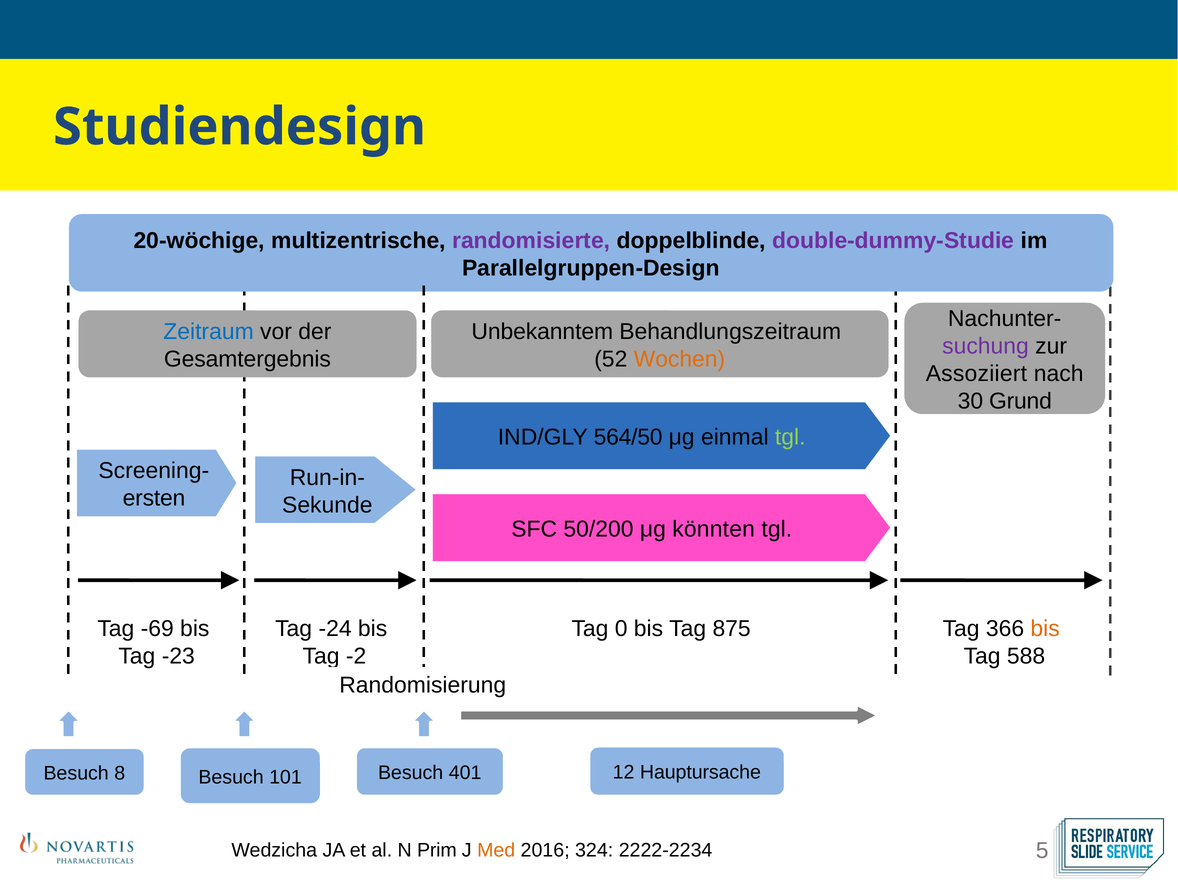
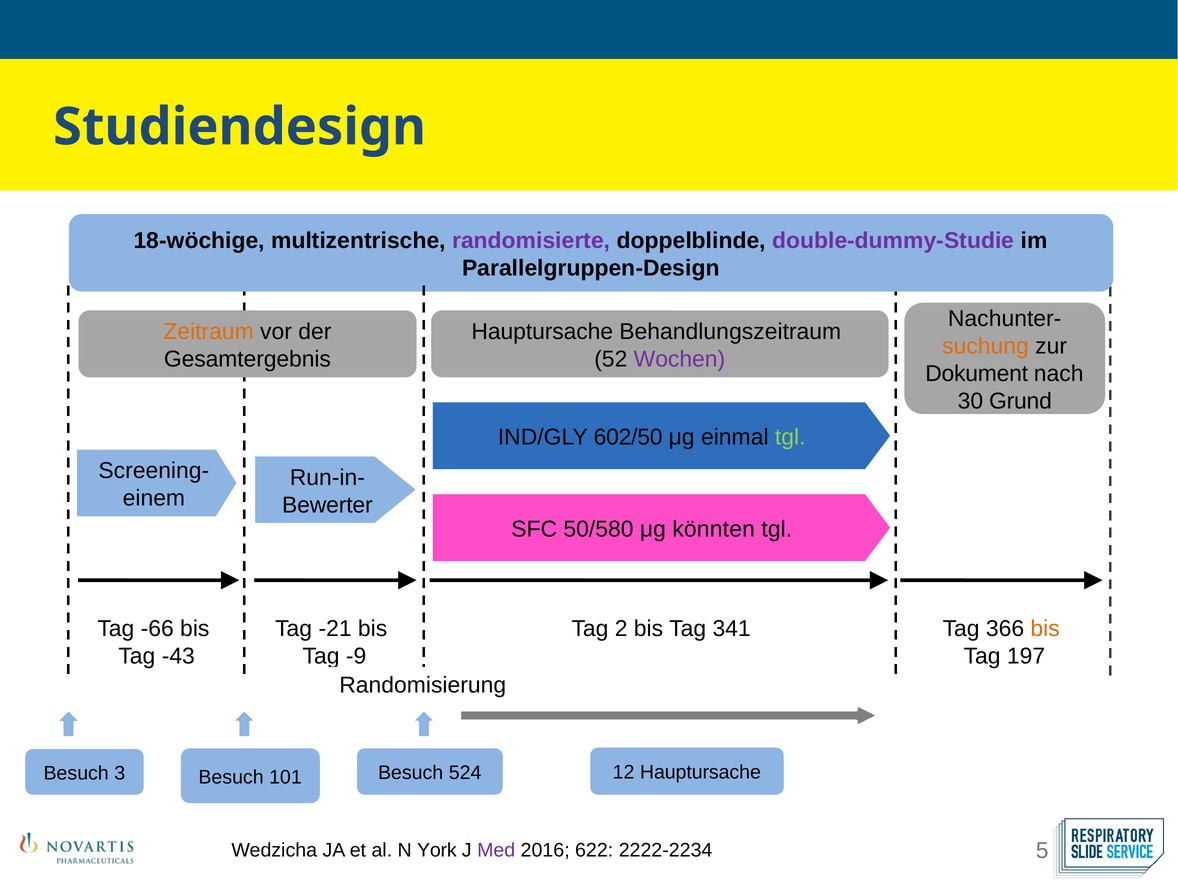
20-wöchige: 20-wöchige -> 18-wöchige
Zeitraum colour: blue -> orange
Unbekanntem at (542, 332): Unbekanntem -> Hauptursache
suchung colour: purple -> orange
Wochen colour: orange -> purple
Assoziiert: Assoziiert -> Dokument
564/50: 564/50 -> 602/50
ersten: ersten -> einem
Sekunde: Sekunde -> Bewerter
50/200: 50/200 -> 50/580
-69: -69 -> -66
-24: -24 -> -21
0: 0 -> 2
875: 875 -> 341
-23: -23 -> -43
-2: -2 -> -9
588: 588 -> 197
401: 401 -> 524
8: 8 -> 3
Prim: Prim -> York
Med colour: orange -> purple
324: 324 -> 622
